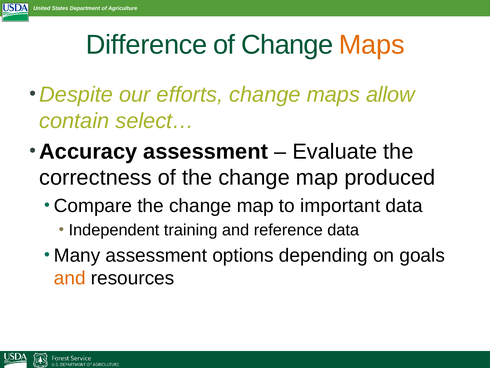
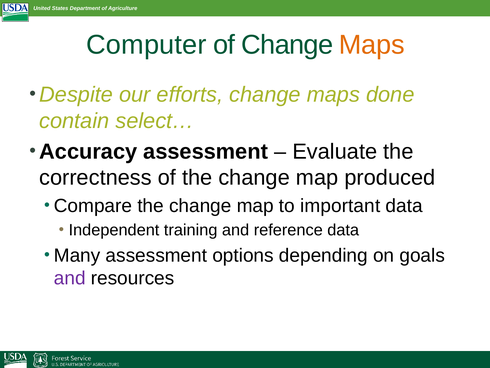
Difference: Difference -> Computer
allow: allow -> done
and at (70, 278) colour: orange -> purple
